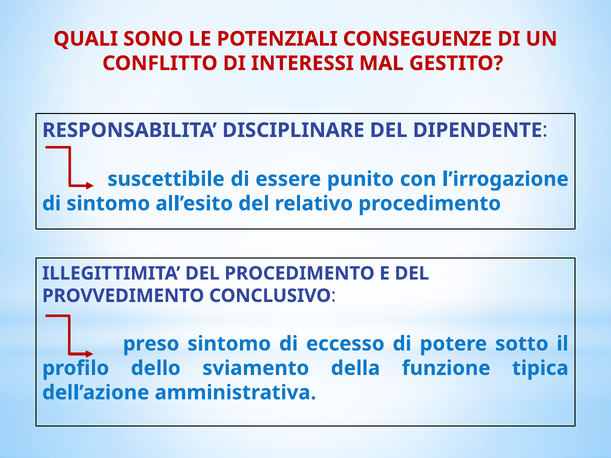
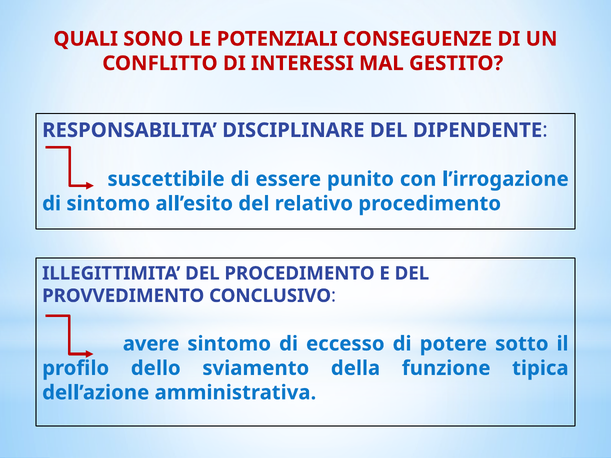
preso: preso -> avere
